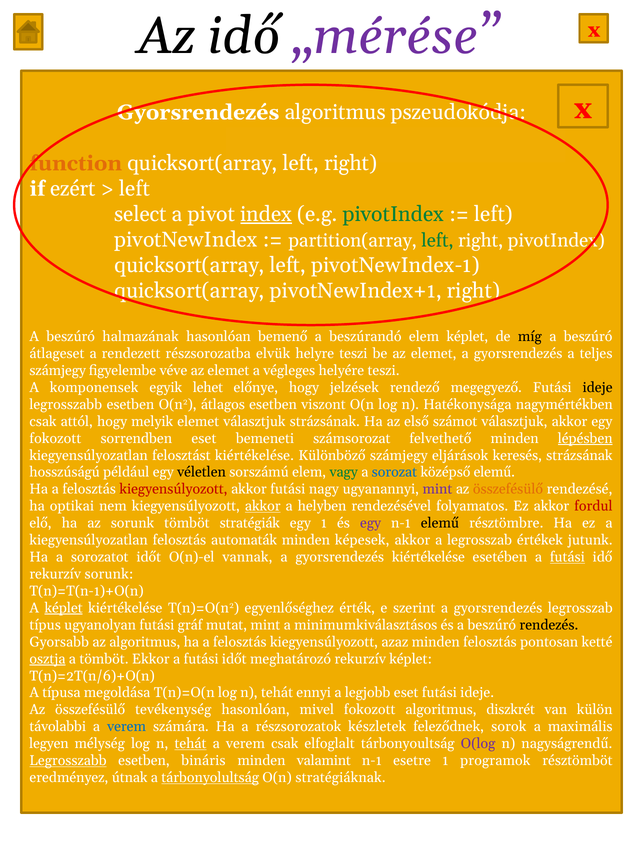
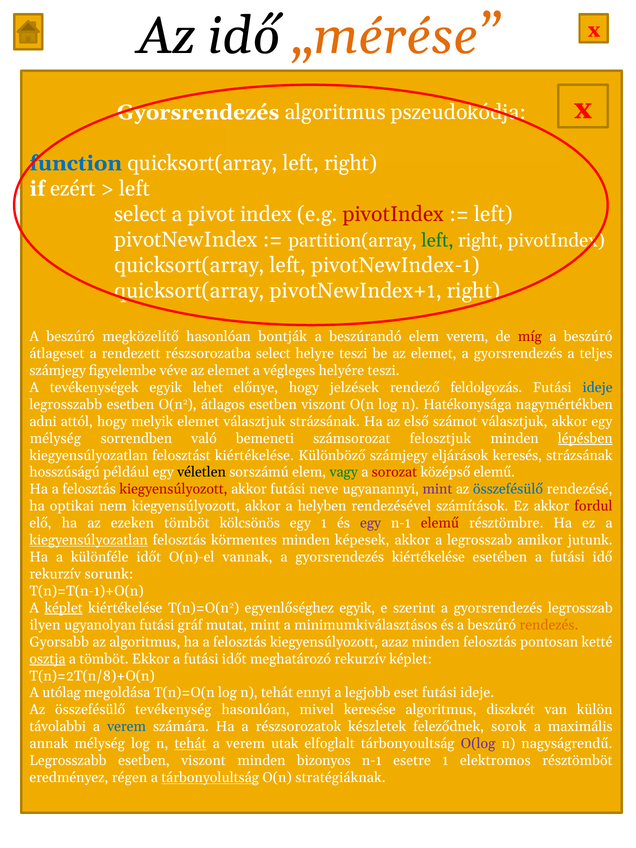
„mérése colour: purple -> orange
function colour: orange -> blue
index underline: present -> none
pivotIndex at (393, 214) colour: green -> red
halmazának: halmazának -> megközelítő
bemenő: bemenő -> bontják
elem képlet: képlet -> verem
míg colour: black -> red
elvük at (273, 354): elvük -> select
komponensek: komponensek -> tevékenységek
megegyező: megegyező -> feldolgozás
ideje at (598, 388) colour: black -> blue
csak at (43, 421): csak -> adni
fokozott at (55, 438): fokozott -> mélység
sorrendben eset: eset -> való
felvethető: felvethető -> felosztjuk
sorozat at (394, 472) colour: blue -> red
nagy: nagy -> neve
összefésülő at (508, 489) colour: orange -> blue
akkor at (263, 506) underline: present -> none
folyamatos: folyamatos -> számítások
az sorunk: sorunk -> ezeken
stratégiák: stratégiák -> kölcsönös
elemű at (440, 523) colour: black -> red
kiegyensúlyozatlan at (89, 540) underline: none -> present
automaták: automaták -> körmentes
értékek: értékek -> amikor
a sorozatot: sorozatot -> különféle
futási at (567, 557) underline: present -> none
érték at (357, 608): érték -> egyik
típus at (45, 625): típus -> ilyen
rendezés colour: black -> orange
T(n)=2T(n/6)+O(n: T(n)=2T(n/6)+O(n -> T(n)=2T(n/8)+O(n
típusa: típusa -> utólag
mivel fokozott: fokozott -> keresése
legyen: legyen -> annak
verem csak: csak -> utak
Legrosszabb at (68, 761) underline: present -> none
bináris at (203, 761): bináris -> viszont
minden valamint: valamint -> bizonyos
programok: programok -> elektromos
útnak: útnak -> régen
